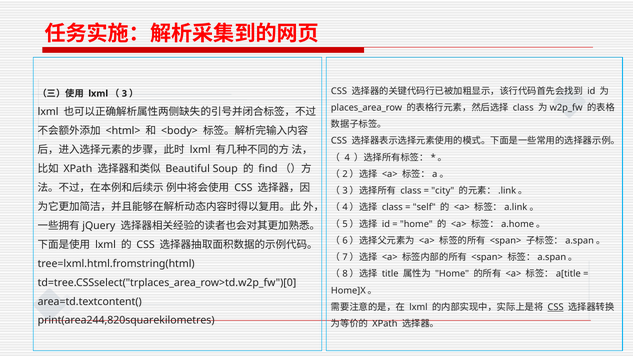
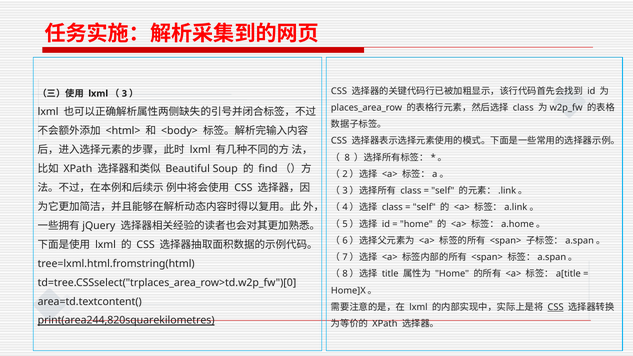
4: 4 -> 8
city at (443, 191): city -> self
print(area244,820squarekilometres underline: none -> present
